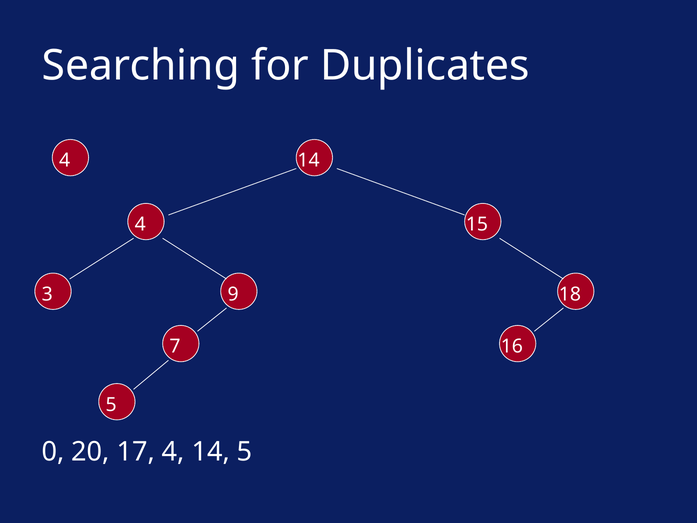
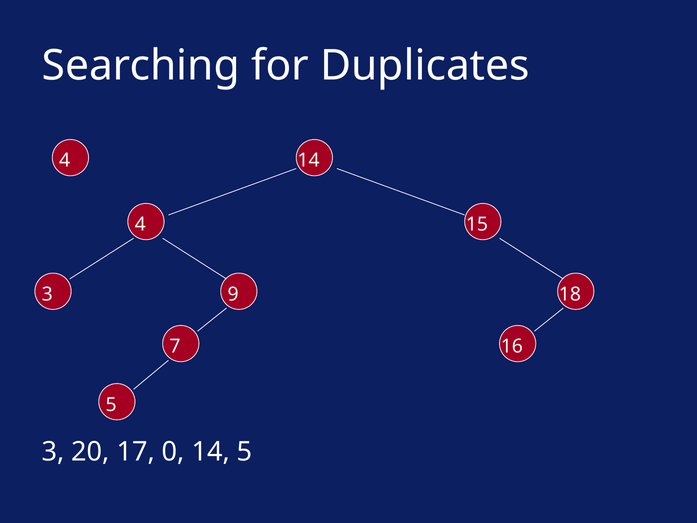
0 at (53, 451): 0 -> 3
17 4: 4 -> 0
